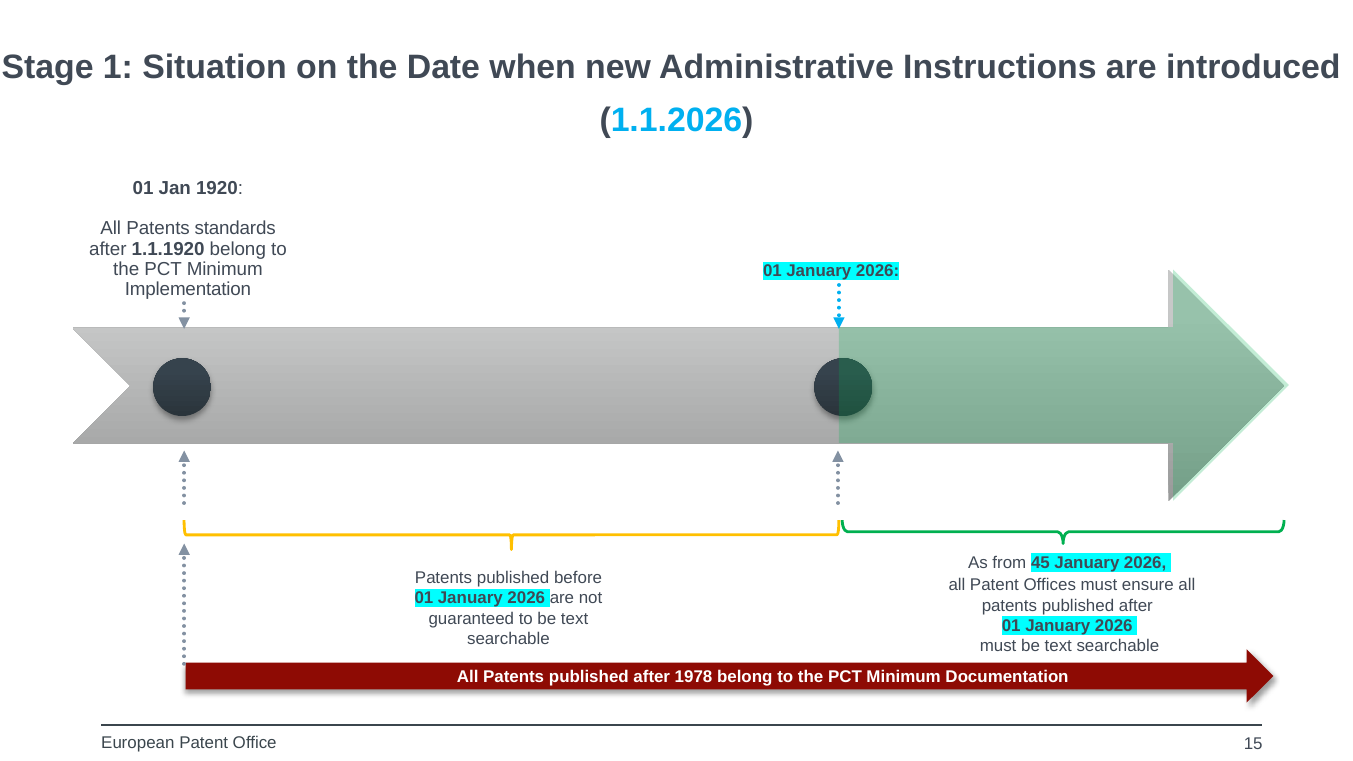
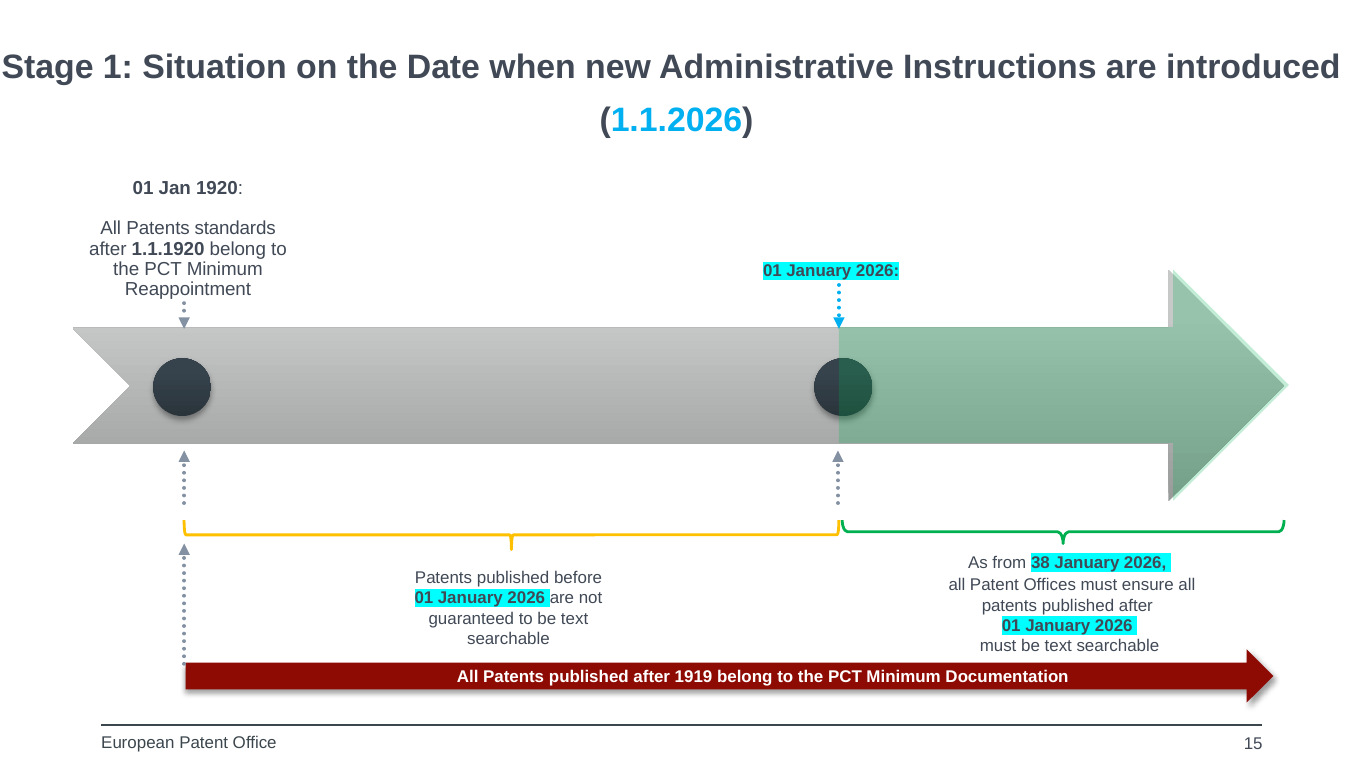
Implementation: Implementation -> Reappointment
45: 45 -> 38
1978: 1978 -> 1919
